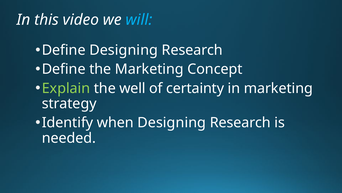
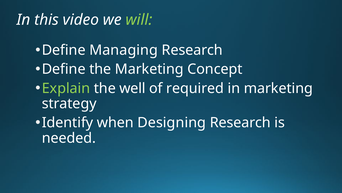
will colour: light blue -> light green
Define Designing: Designing -> Managing
certainty: certainty -> required
